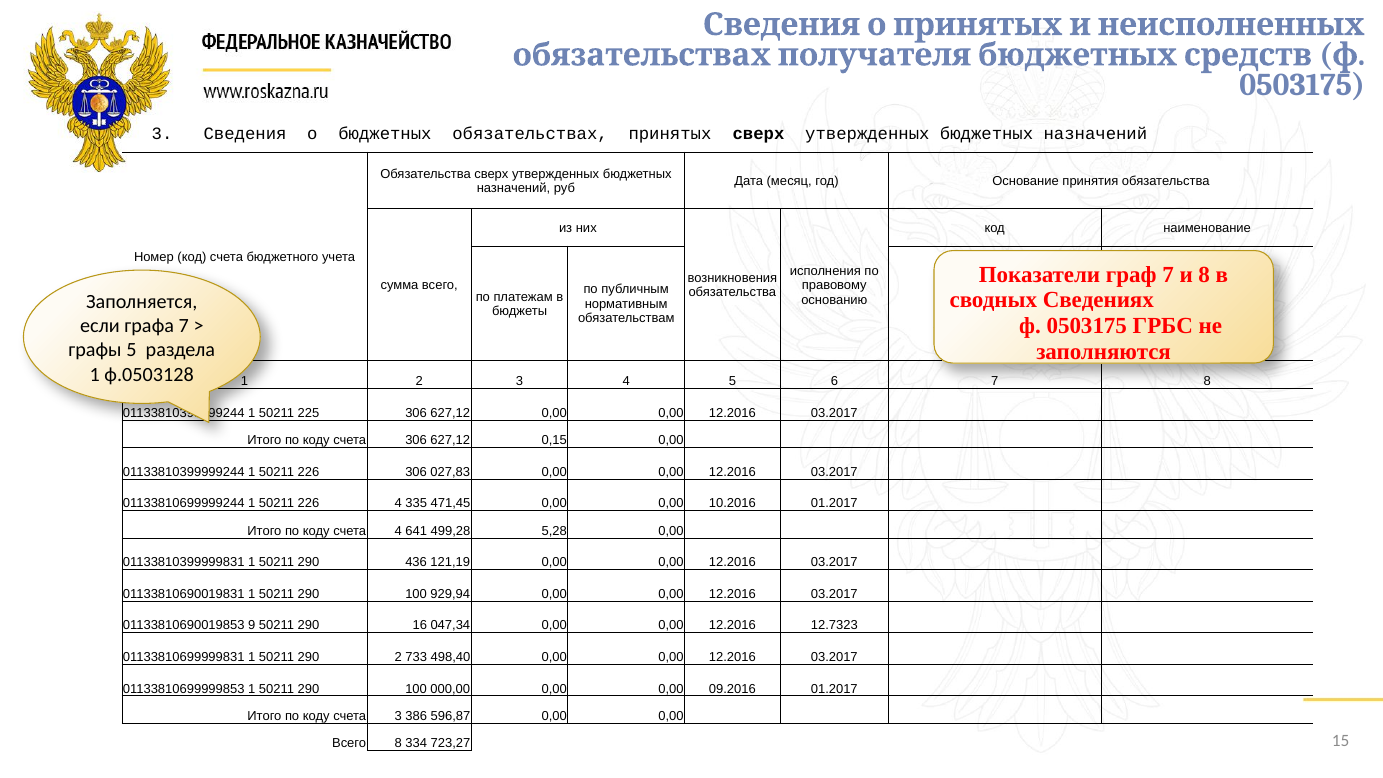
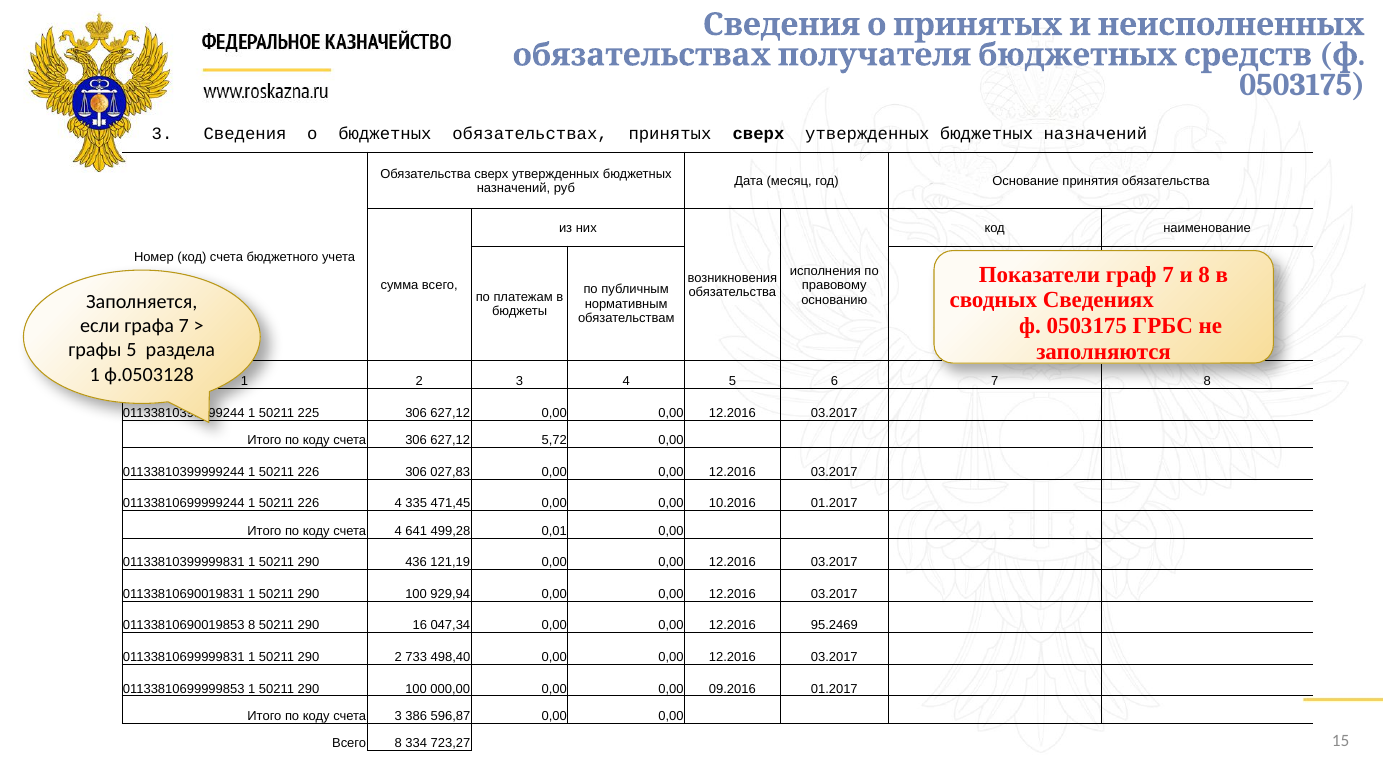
0,15: 0,15 -> 5,72
5,28: 5,28 -> 0,01
01133810690019853 9: 9 -> 8
12.7323: 12.7323 -> 95.2469
